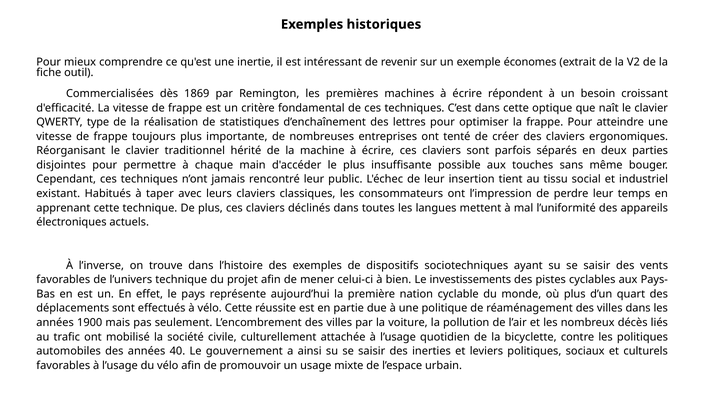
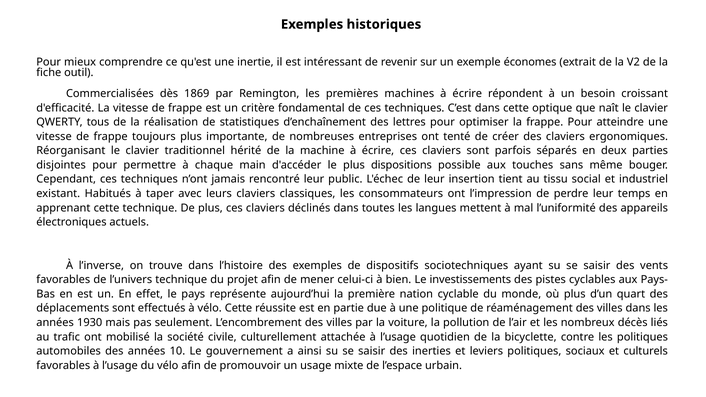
type: type -> tous
insuffisante: insuffisante -> dispositions
1900: 1900 -> 1930
40: 40 -> 10
